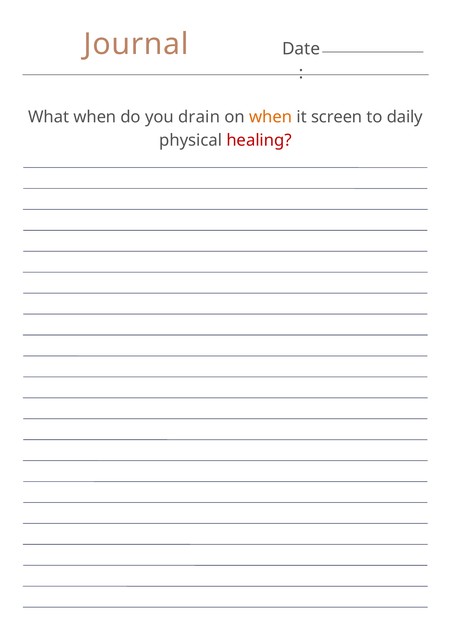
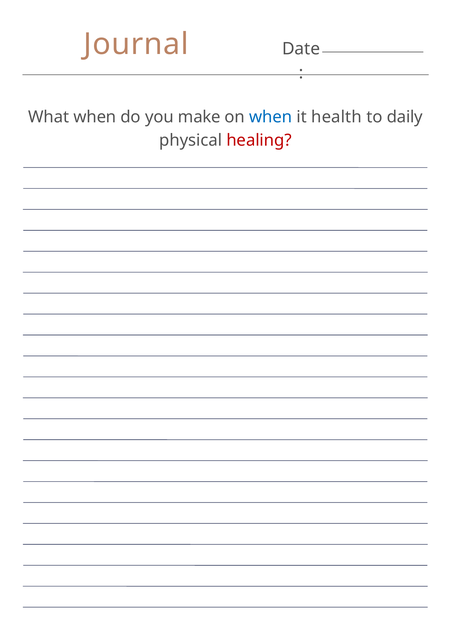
drain: drain -> make
when at (271, 117) colour: orange -> blue
screen: screen -> health
